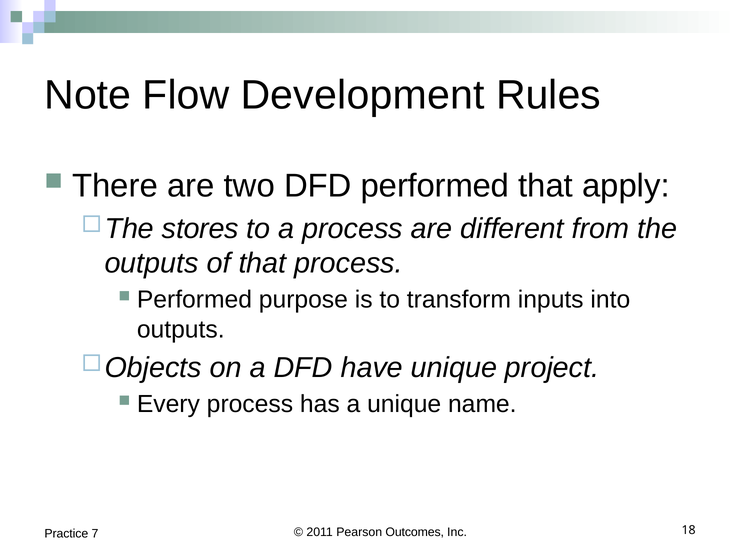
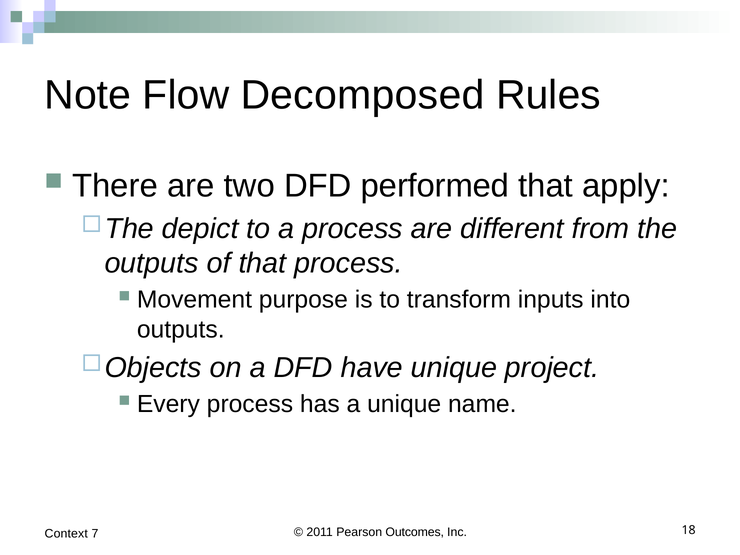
Development: Development -> Decomposed
stores: stores -> depict
Performed at (194, 300): Performed -> Movement
Practice: Practice -> Context
